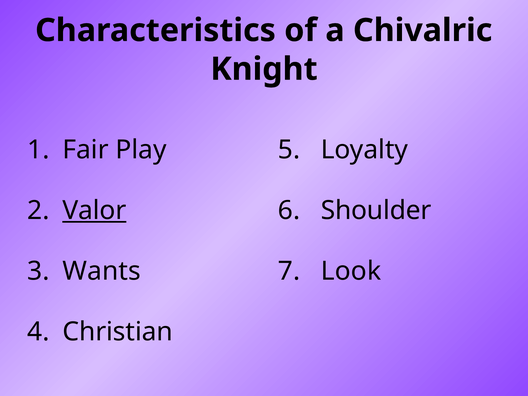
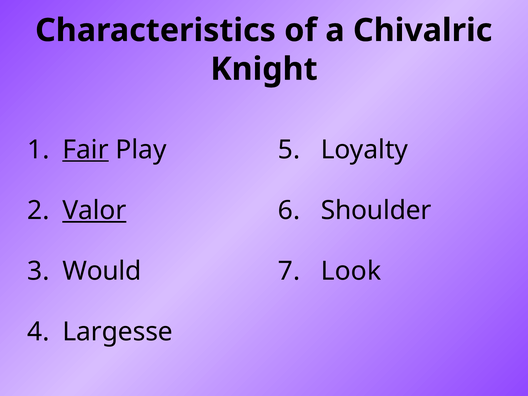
Fair underline: none -> present
Wants: Wants -> Would
Christian: Christian -> Largesse
